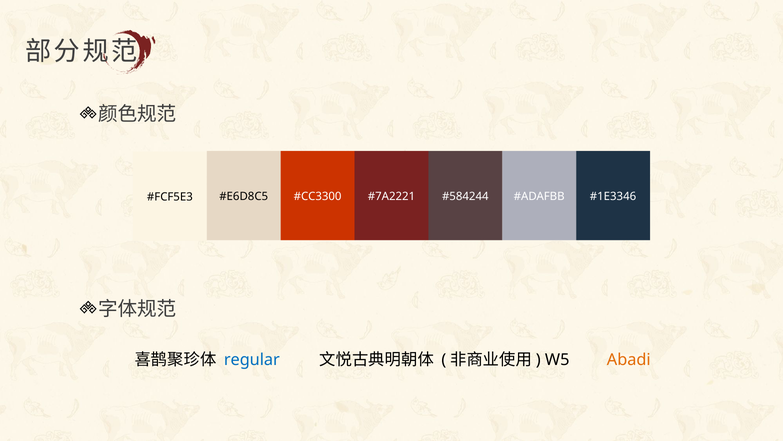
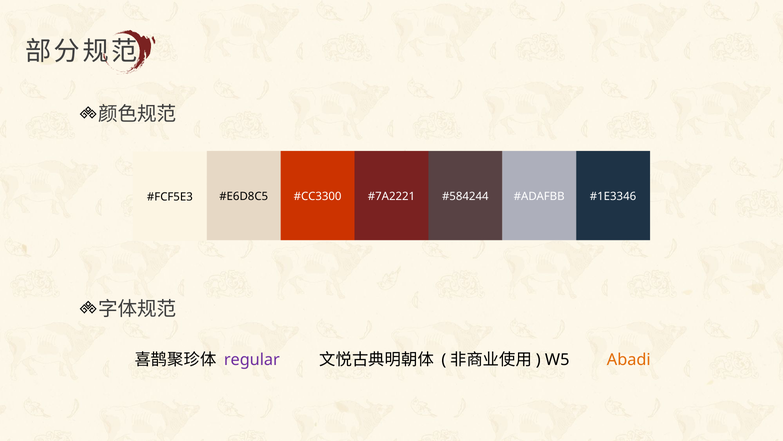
regular colour: blue -> purple
